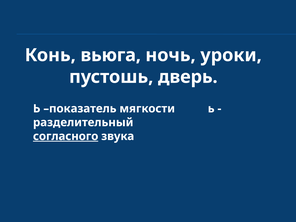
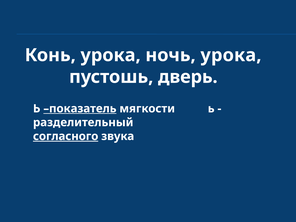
Конь вьюга: вьюга -> урока
ночь уроки: уроки -> урока
показатель underline: none -> present
